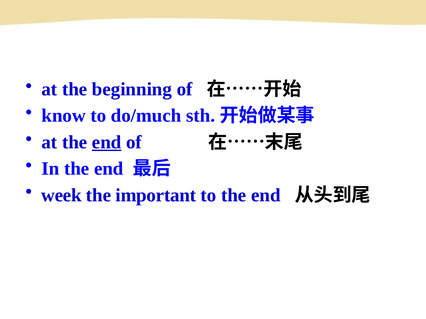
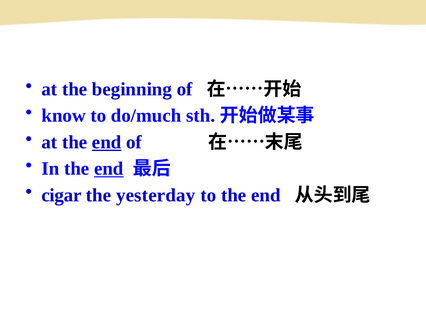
end at (109, 169) underline: none -> present
week: week -> cigar
important: important -> yesterday
